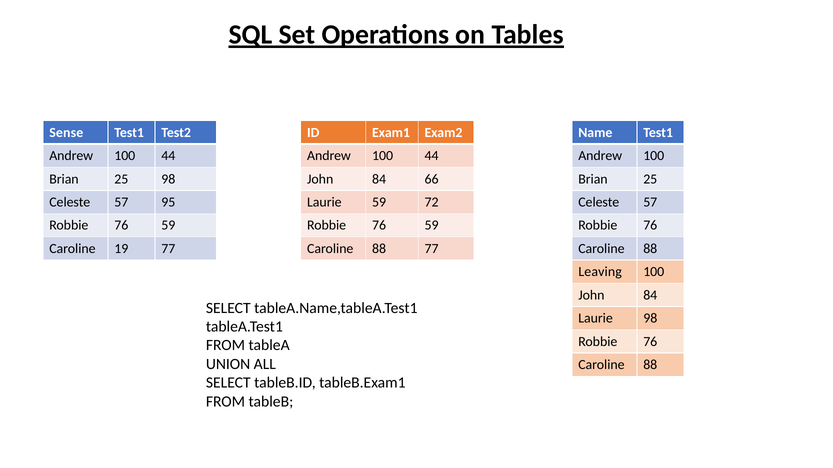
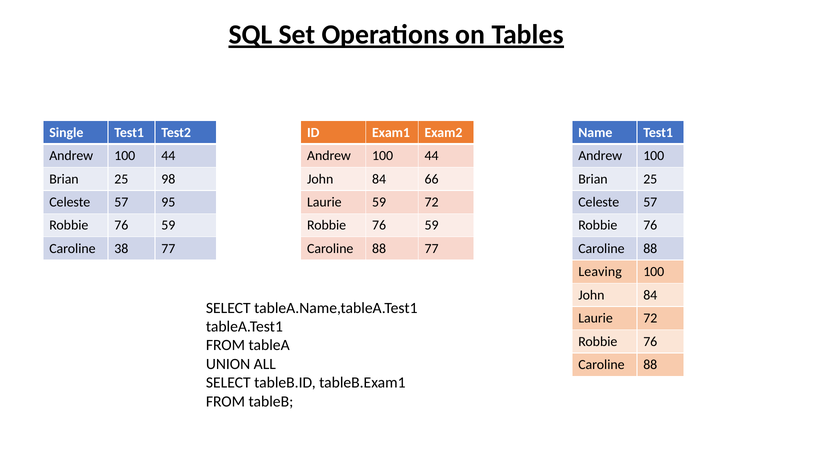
Sense: Sense -> Single
19: 19 -> 38
Laurie 98: 98 -> 72
